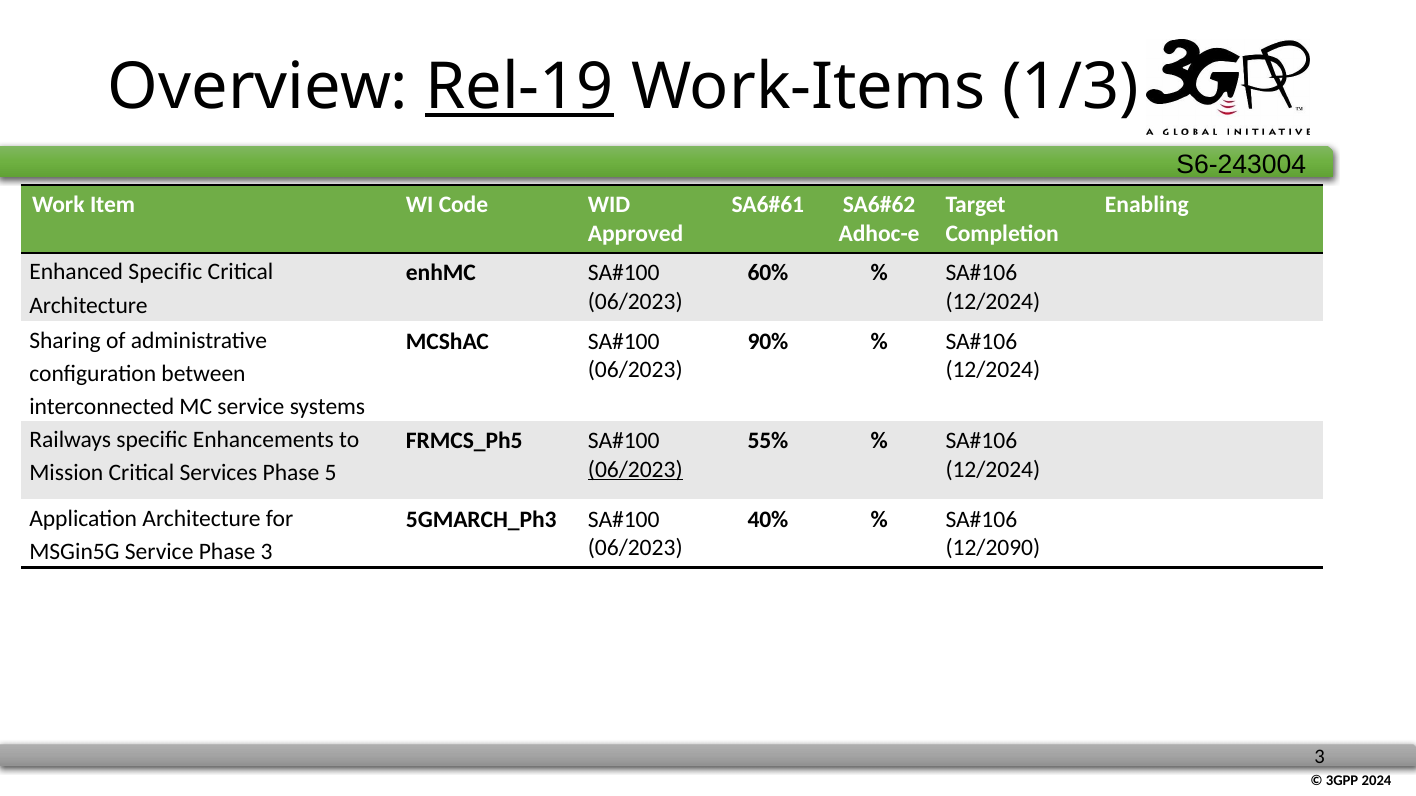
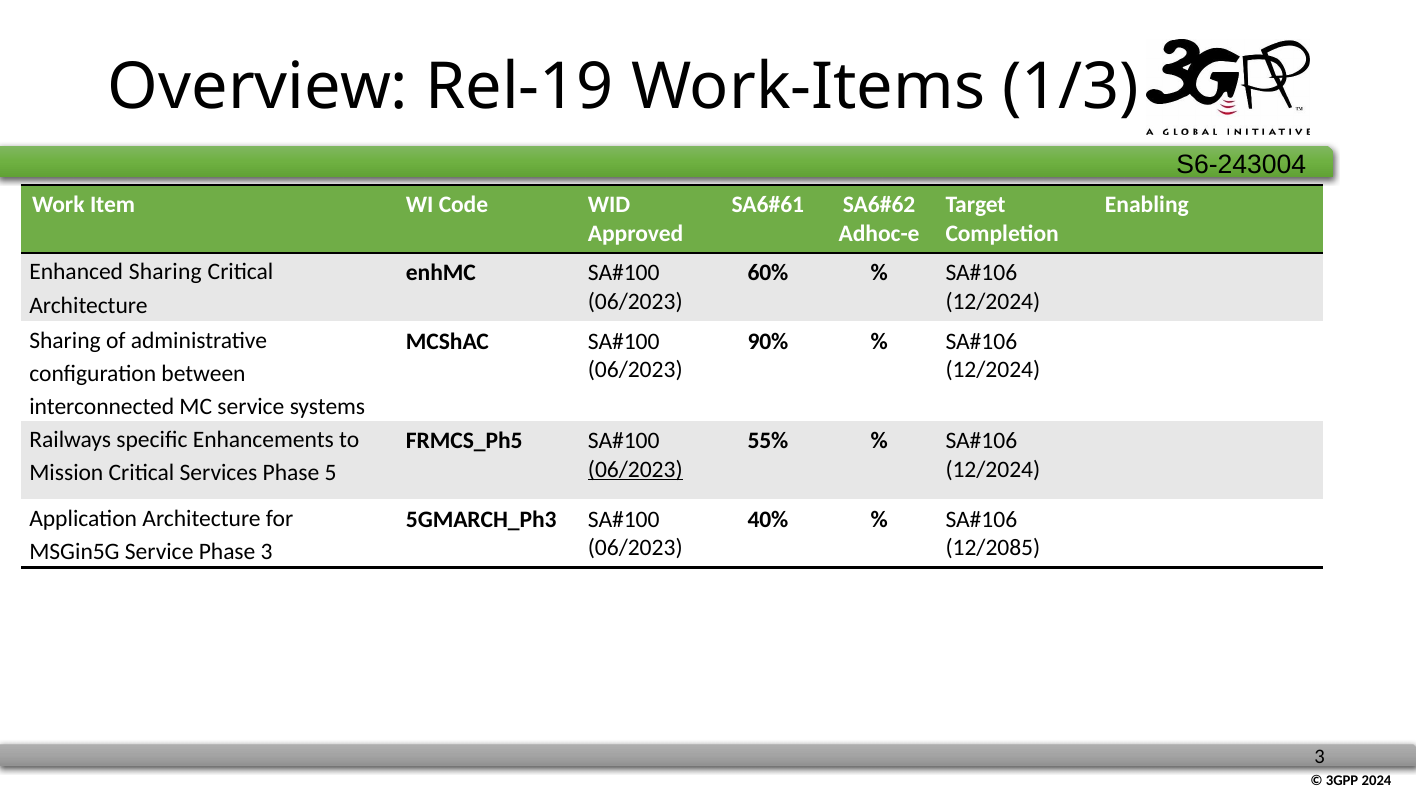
Rel-19 underline: present -> none
Enhanced Specific: Specific -> Sharing
12/2090: 12/2090 -> 12/2085
